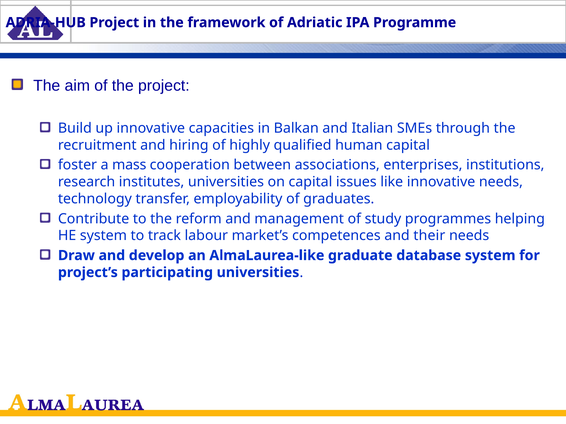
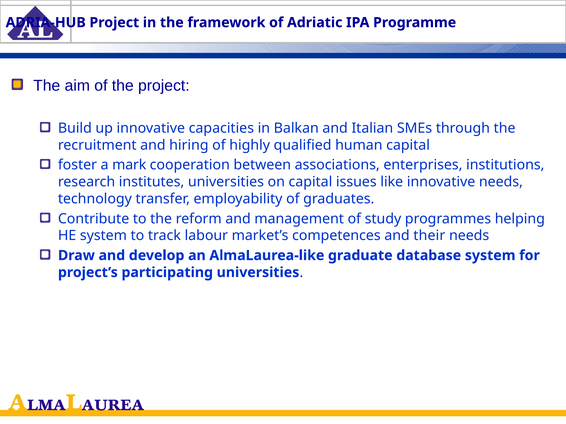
mass: mass -> mark
